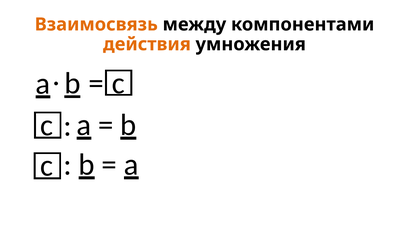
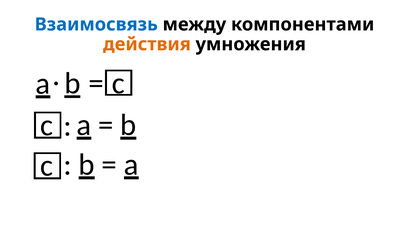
Взаимосвязь colour: orange -> blue
